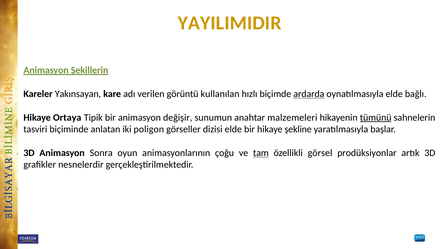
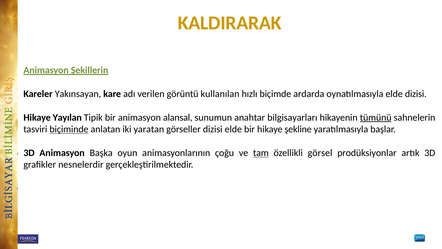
YAYILIMIDIR: YAYILIMIDIR -> KALDIRARAK
ardarda underline: present -> none
elde bağlı: bağlı -> dizisi
Ortaya: Ortaya -> Yayılan
değişir: değişir -> alansal
malzemeleri: malzemeleri -> bilgisayarları
biçiminde underline: none -> present
poligon: poligon -> yaratan
Sonra: Sonra -> Başka
